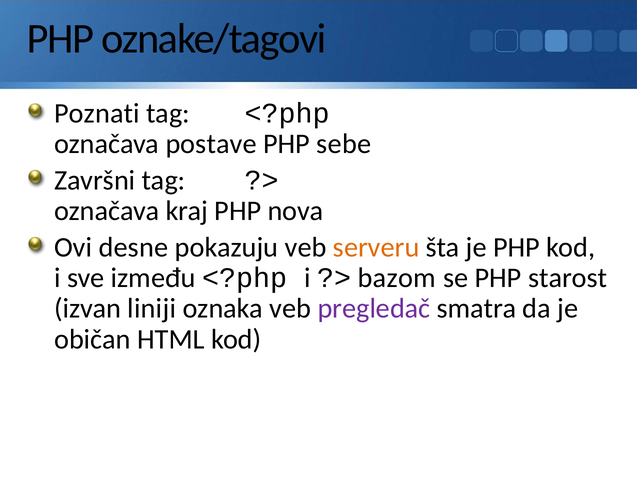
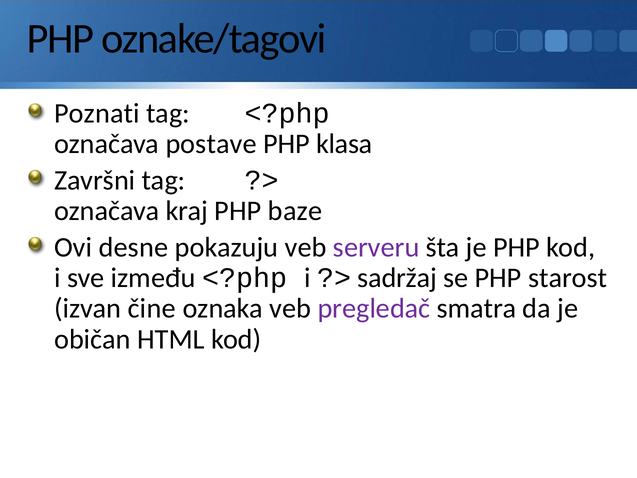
sebe: sebe -> klasa
nova: nova -> baze
serveru colour: orange -> purple
bazom: bazom -> sadržaj
liniji: liniji -> čine
